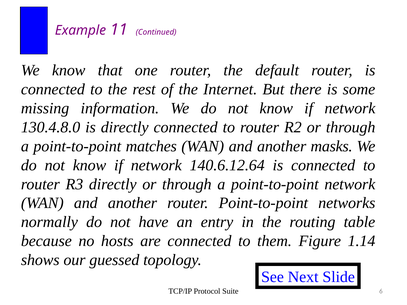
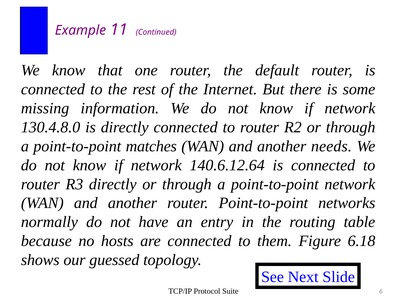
masks: masks -> needs
1.14: 1.14 -> 6.18
